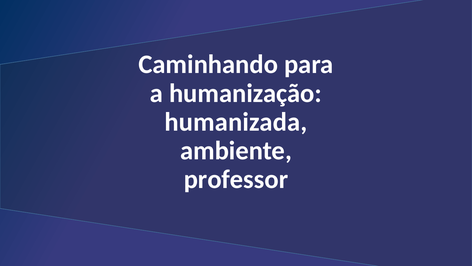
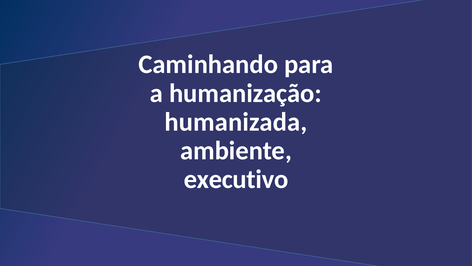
professor: professor -> executivo
